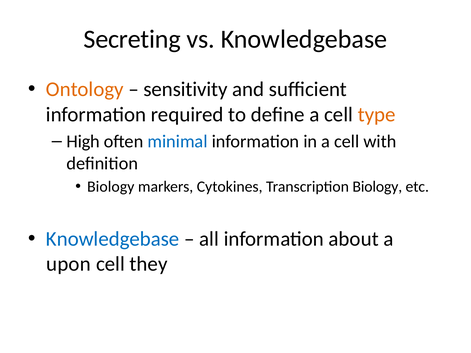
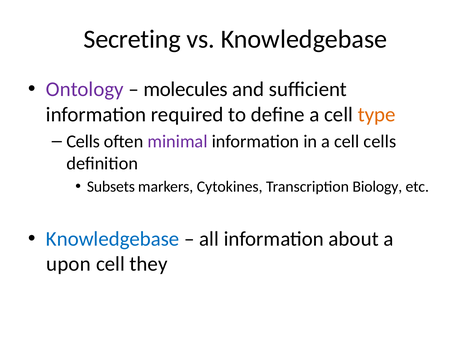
Ontology colour: orange -> purple
sensitivity: sensitivity -> molecules
High at (83, 142): High -> Cells
minimal colour: blue -> purple
cell with: with -> cells
Biology at (111, 187): Biology -> Subsets
